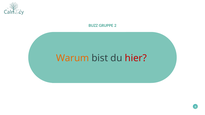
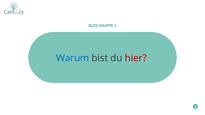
Warum colour: orange -> blue
